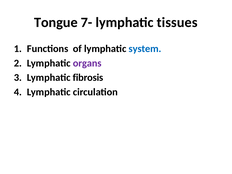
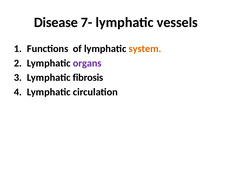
Tongue: Tongue -> Disease
tissues: tissues -> vessels
system colour: blue -> orange
